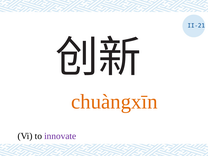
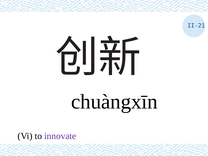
chuàngxīn colour: orange -> black
